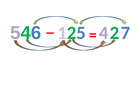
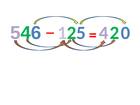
7: 7 -> 0
